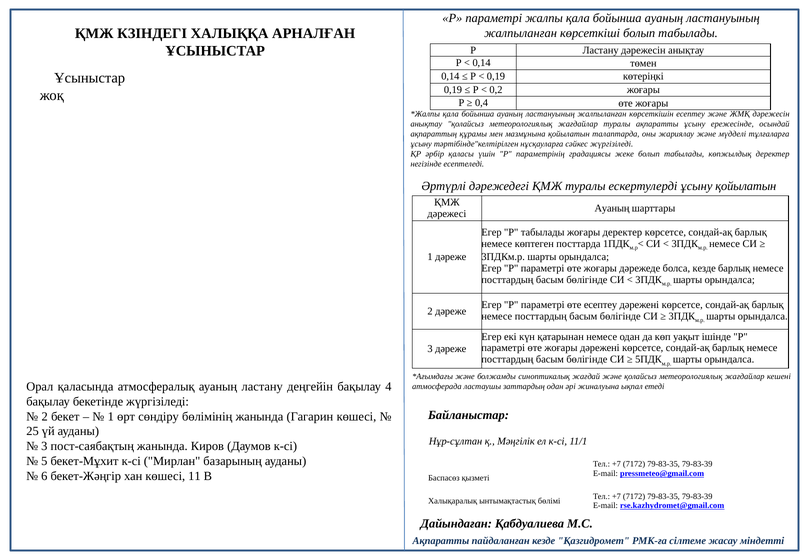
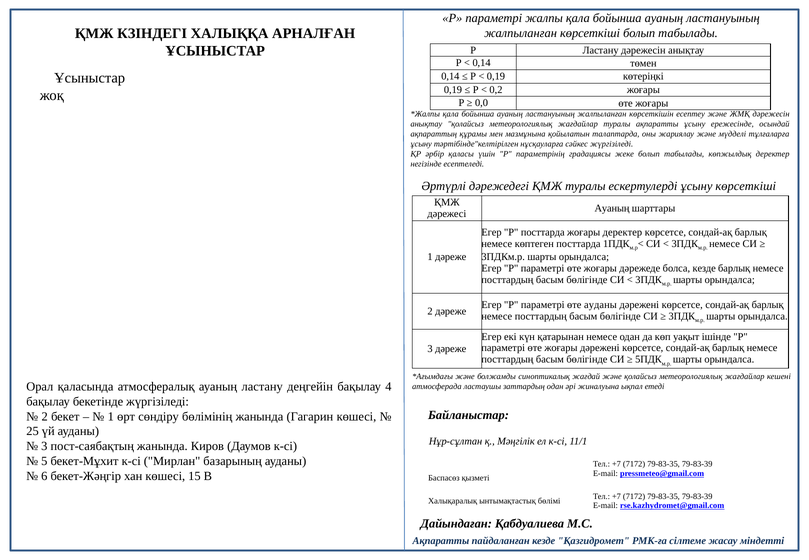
0,4: 0,4 -> 0,0
ұсыну қойылатын: қойылатын -> көрсеткіші
Р табылады: табылады -> посттарда
өте есептеу: есептеу -> ауданы
11: 11 -> 15
